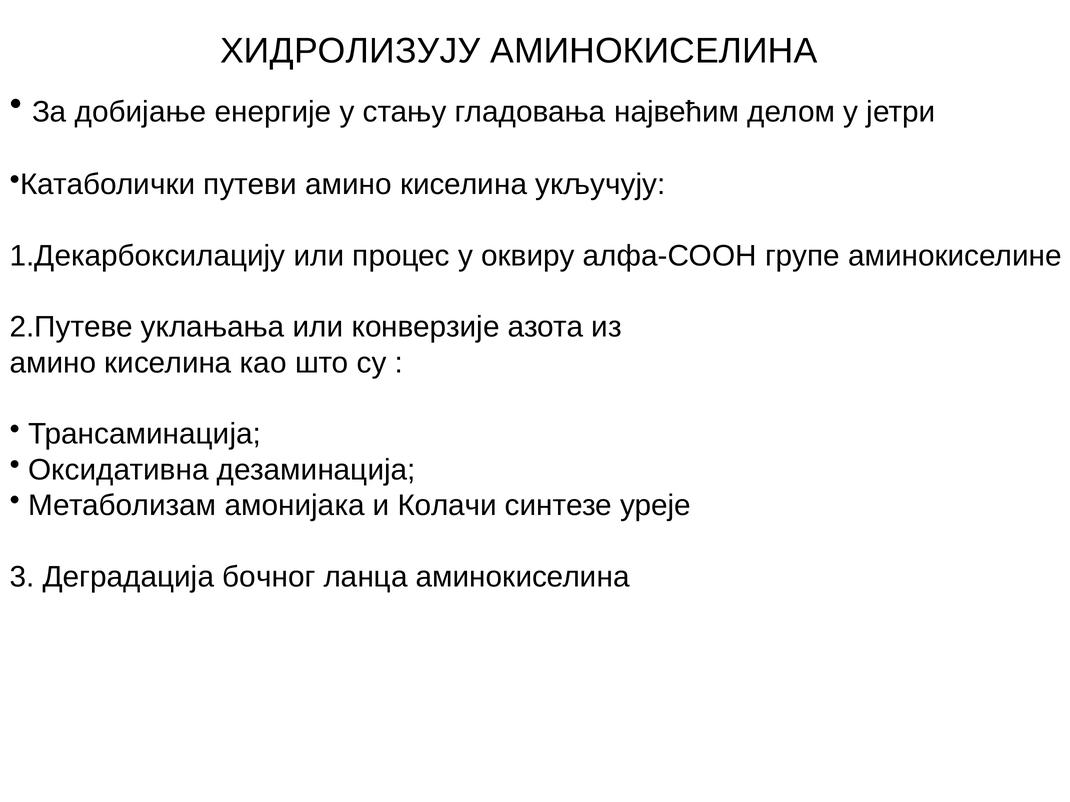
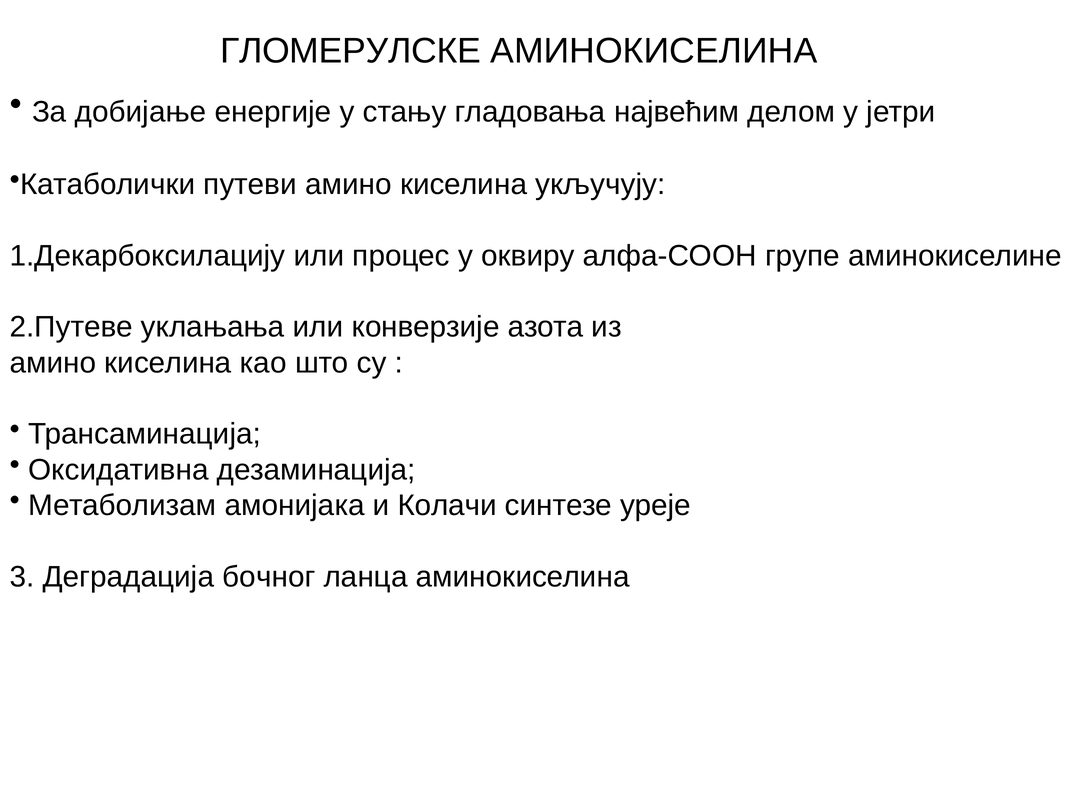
ХИДРОЛИЗУЈУ: ХИДРОЛИЗУЈУ -> ГЛОМЕРУЛСКЕ
